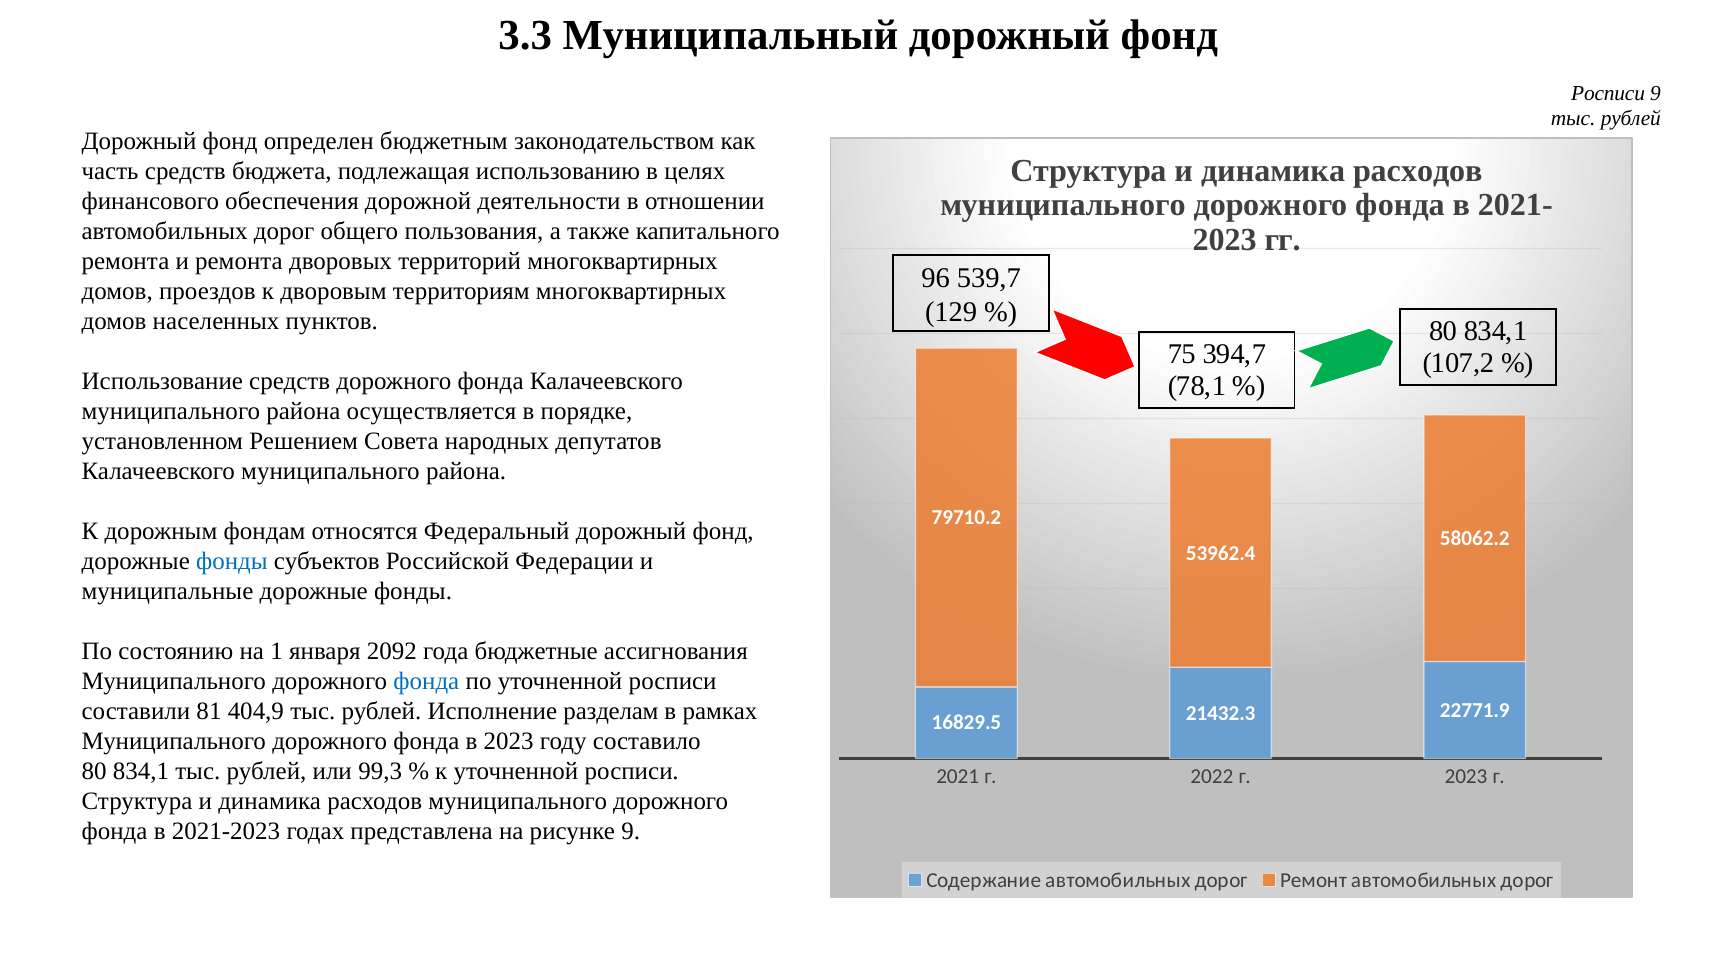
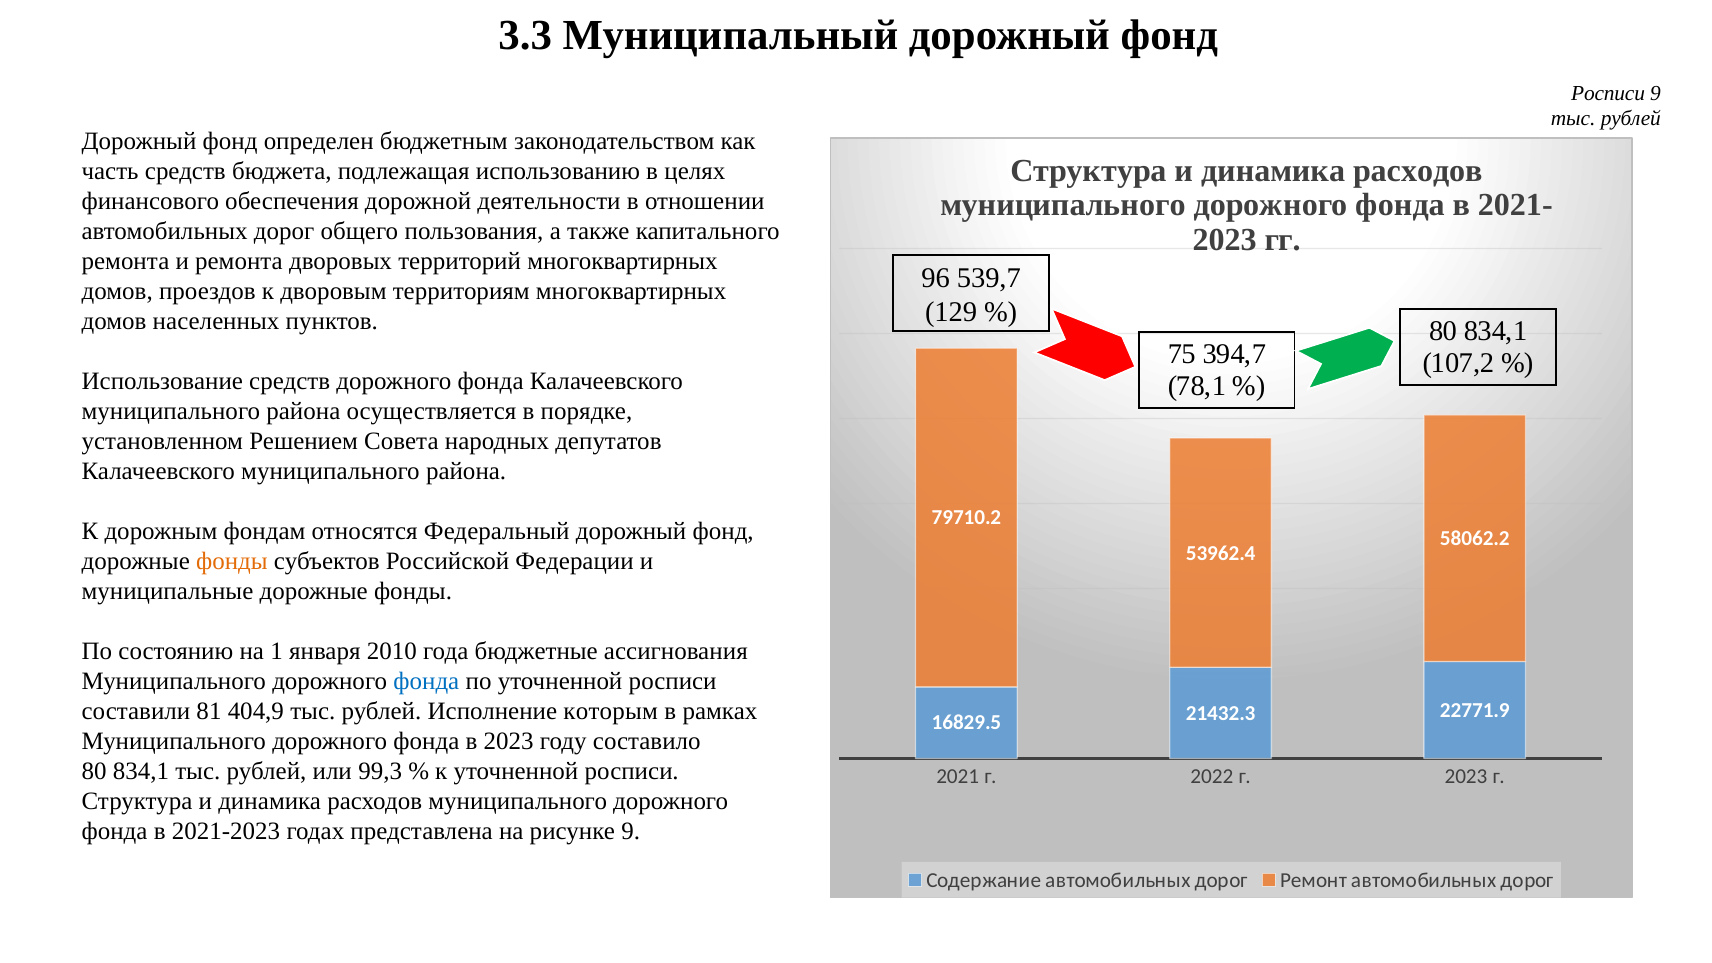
фонды at (232, 561) colour: blue -> orange
2092: 2092 -> 2010
разделам: разделам -> которым
